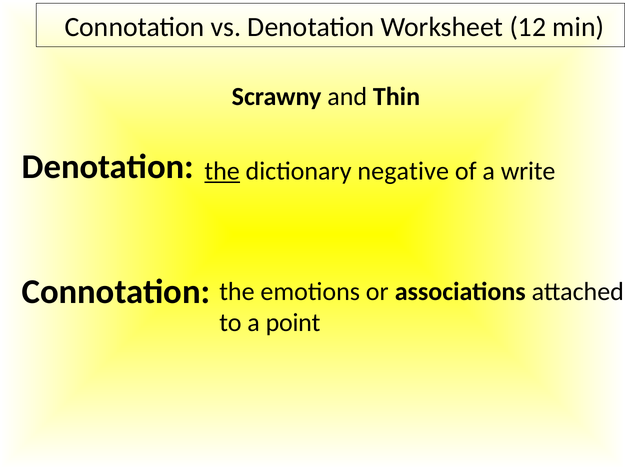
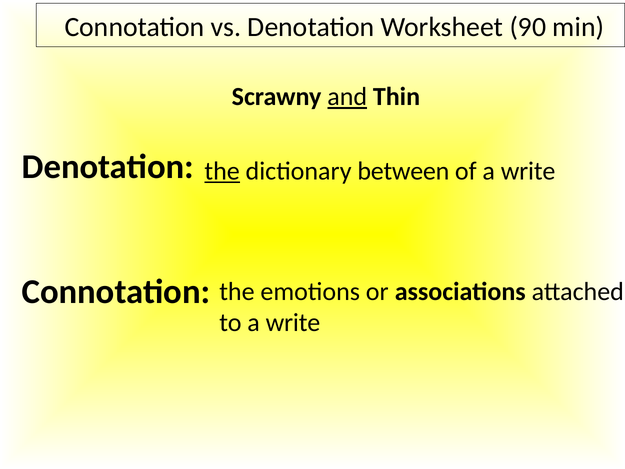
12: 12 -> 90
and underline: none -> present
negative: negative -> between
to a point: point -> write
